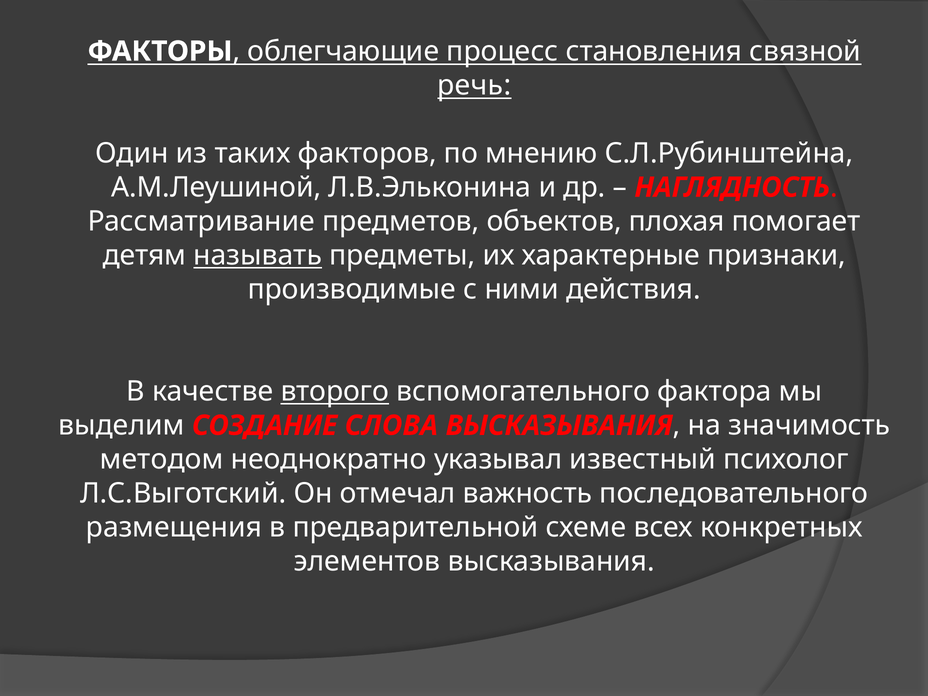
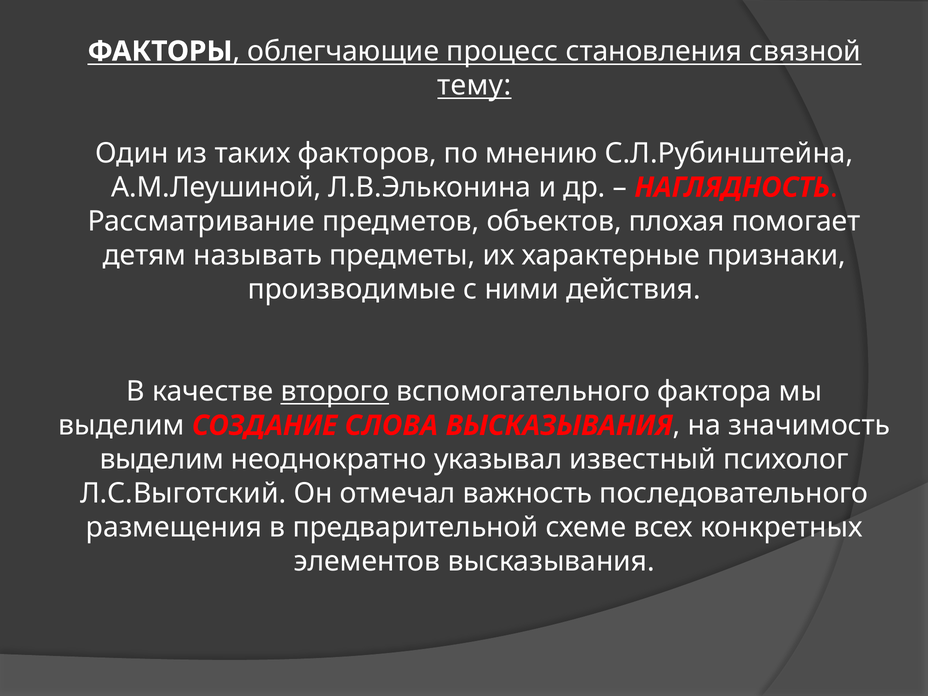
речь: речь -> тему
называть underline: present -> none
методом at (162, 460): методом -> выделим
